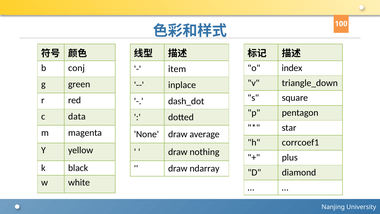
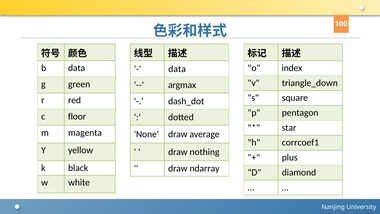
b conj: conj -> data
item at (177, 69): item -> data
inplace: inplace -> argmax
data: data -> floor
